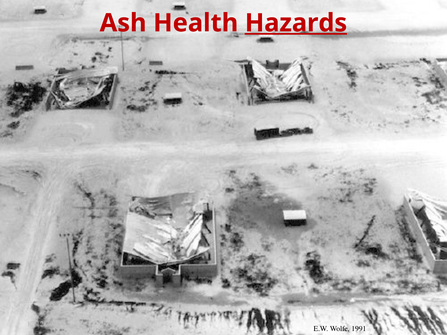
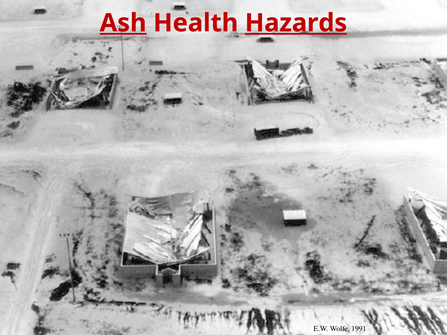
Ash underline: none -> present
